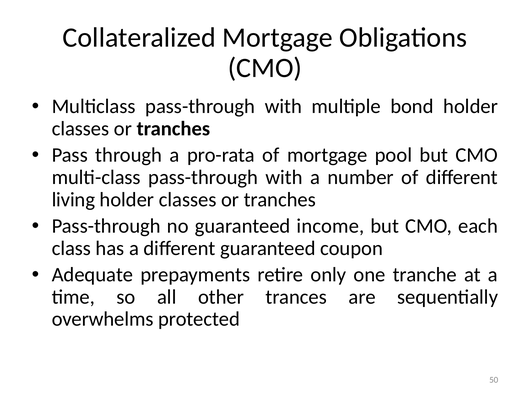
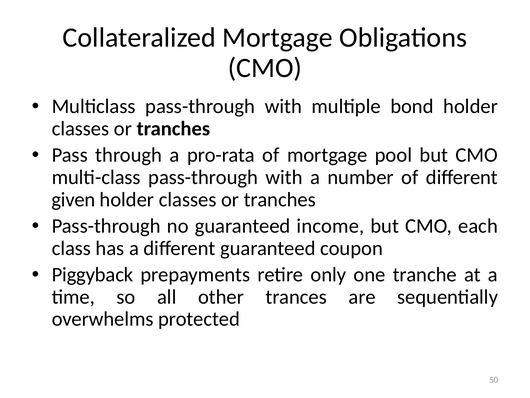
living: living -> given
Adequate: Adequate -> Piggyback
